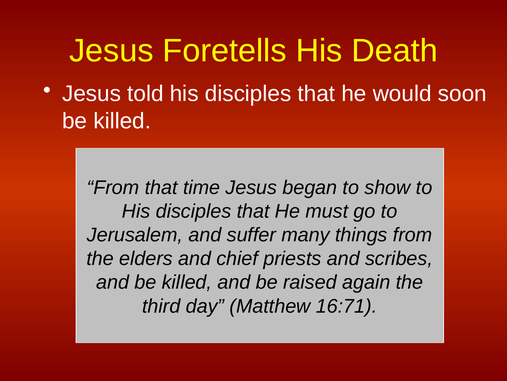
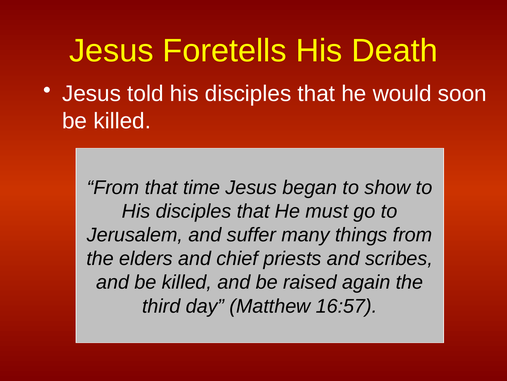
16:71: 16:71 -> 16:57
